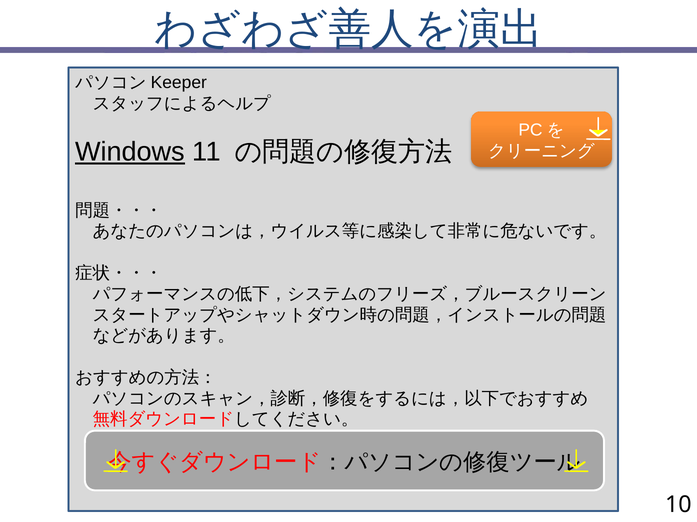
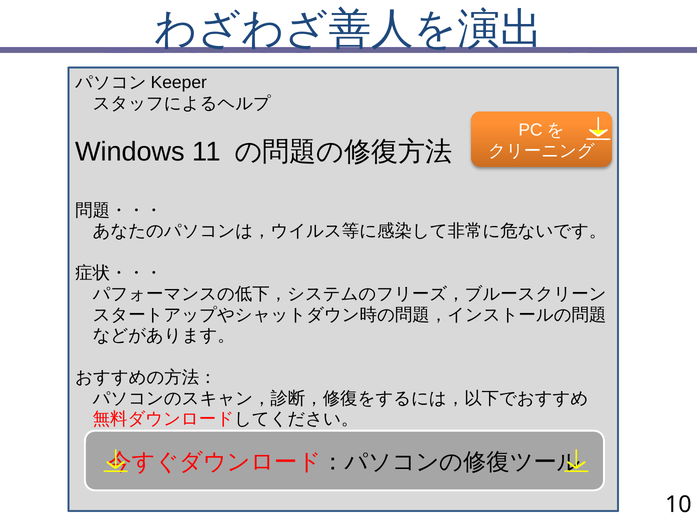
Windows underline: present -> none
